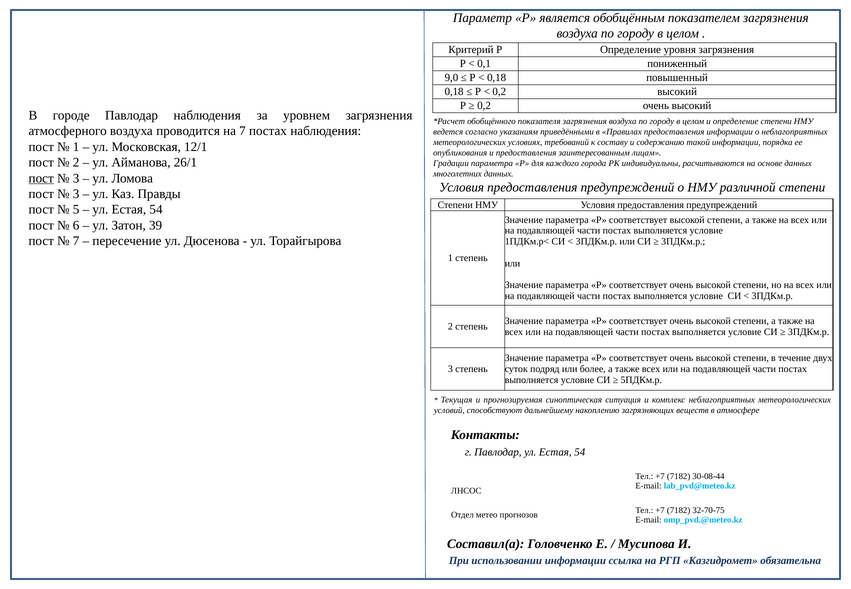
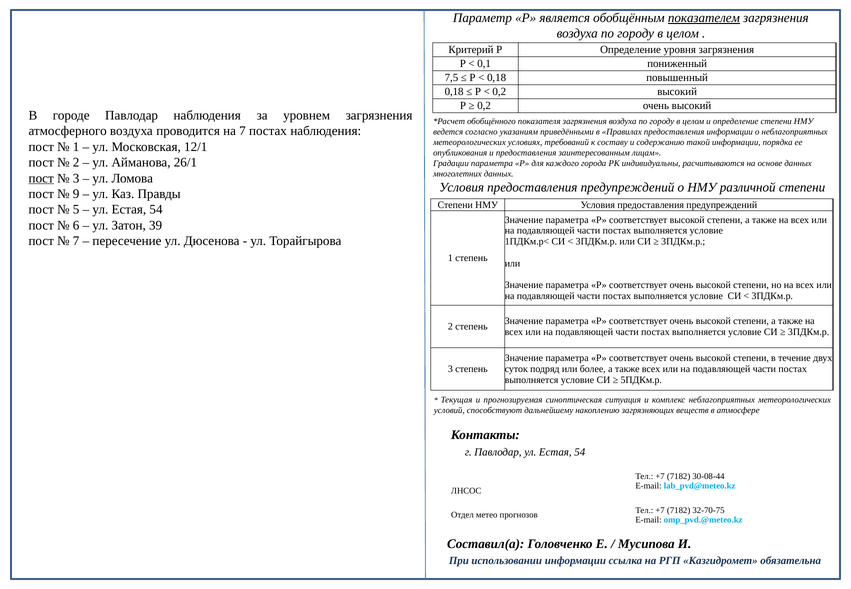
показателем underline: none -> present
9,0: 9,0 -> 7,5
3 at (76, 194): 3 -> 9
